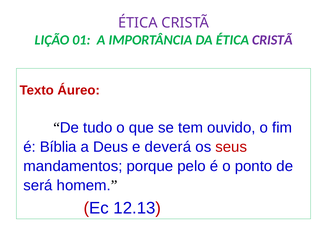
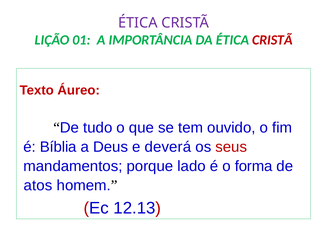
CRISTÃ at (272, 40) colour: purple -> red
pelo: pelo -> lado
ponto: ponto -> forma
será: será -> atos
